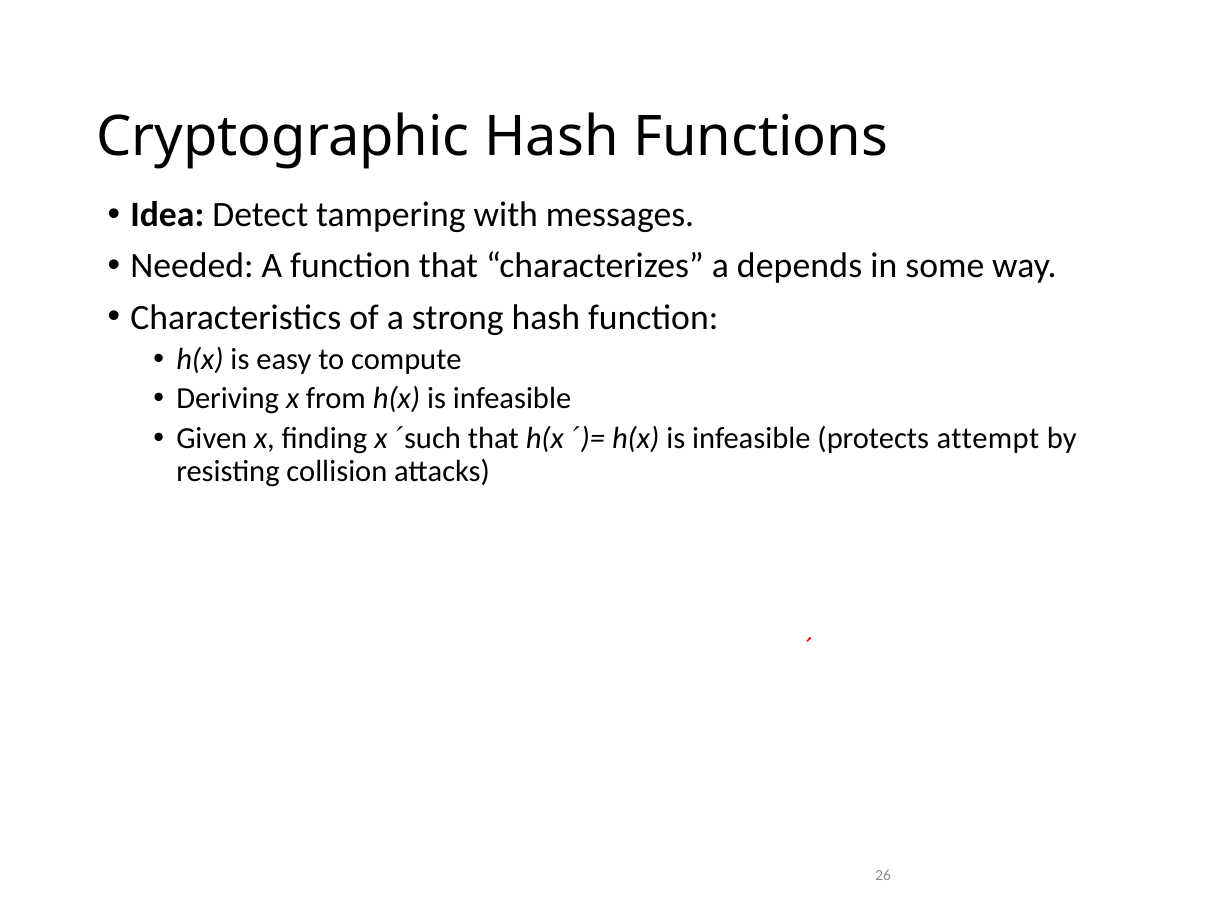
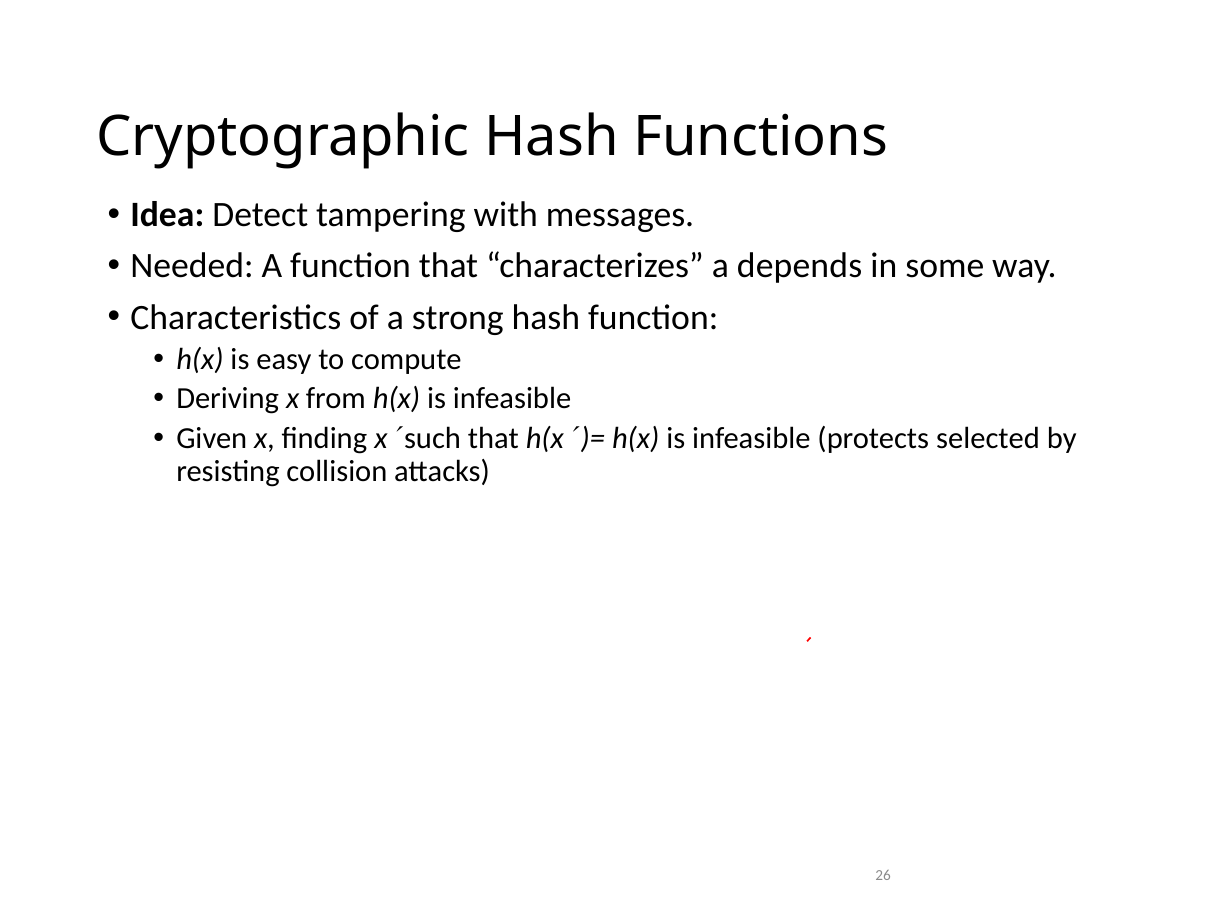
attempt: attempt -> selected
